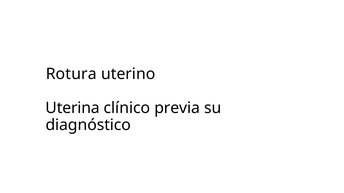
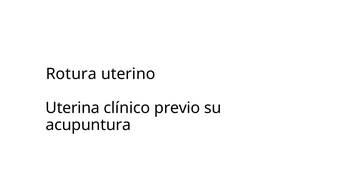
previa: previa -> previo
diagnóstico: diagnóstico -> acupuntura
